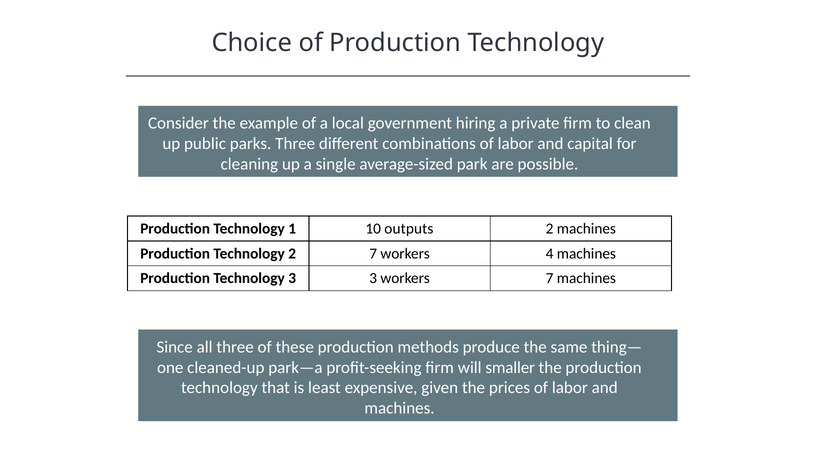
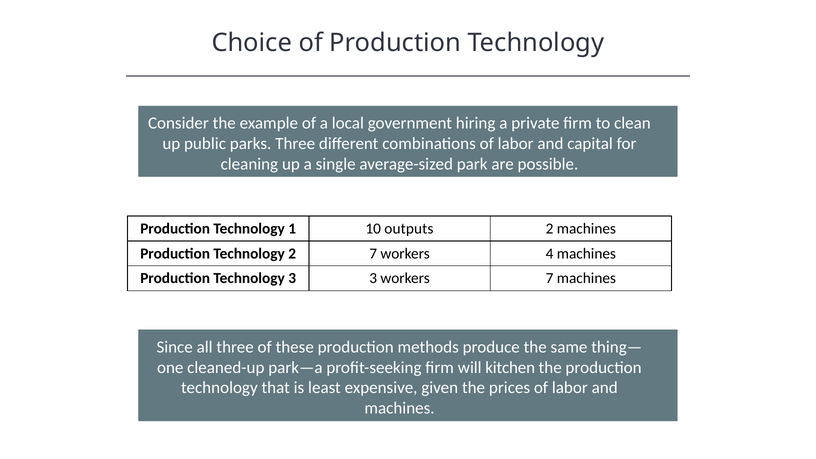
smaller: smaller -> kitchen
